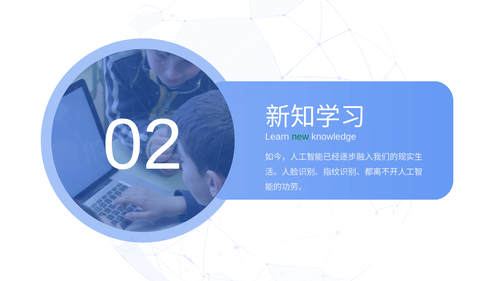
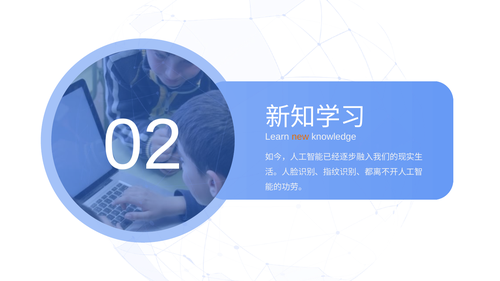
new colour: green -> orange
